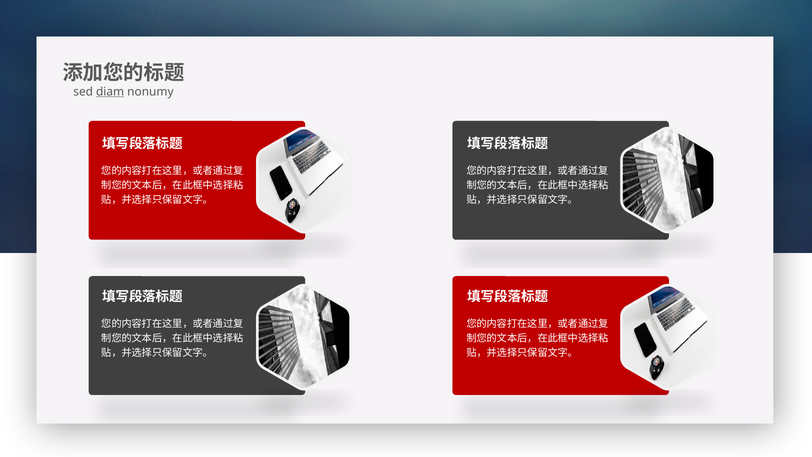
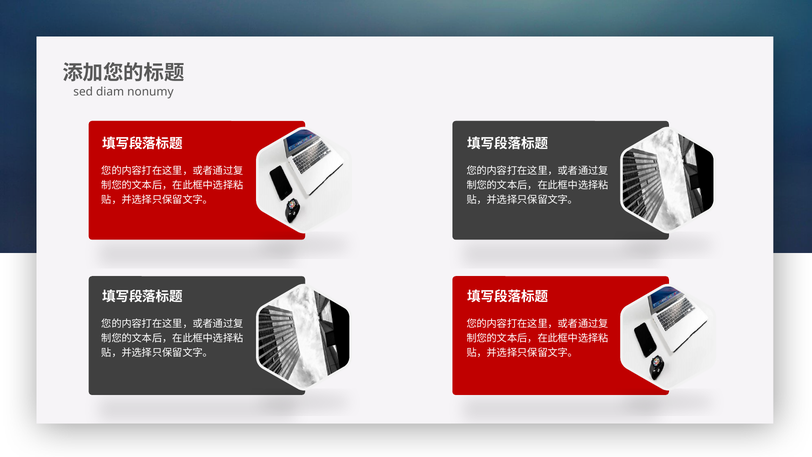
diam underline: present -> none
